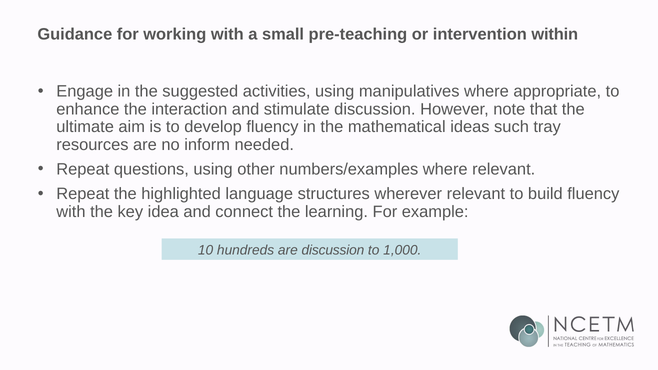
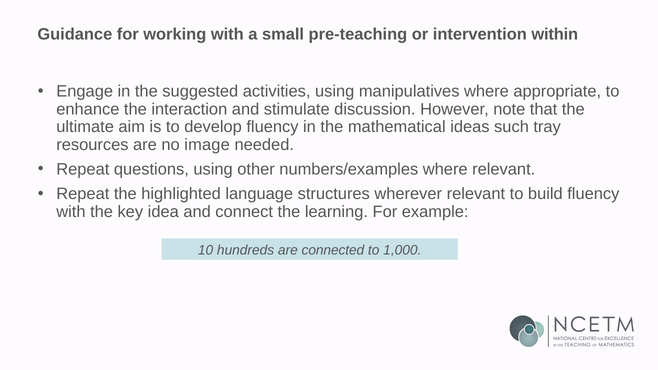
inform: inform -> image
are discussion: discussion -> connected
